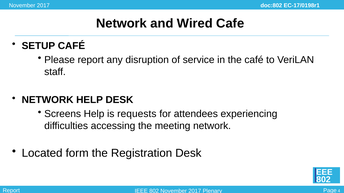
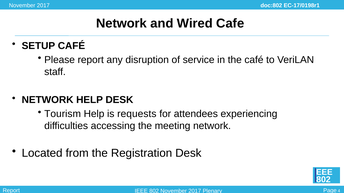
Screens: Screens -> Tourism
form: form -> from
